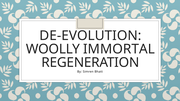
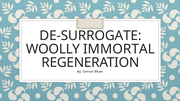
DE-EVOLUTION: DE-EVOLUTION -> DE-SURROGATE
